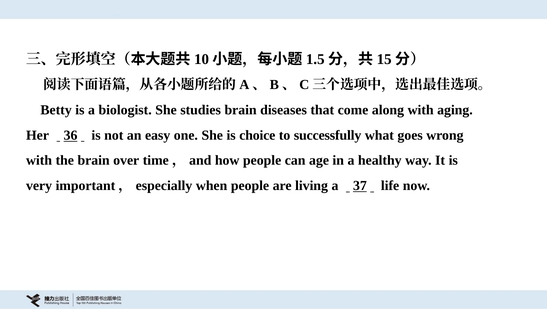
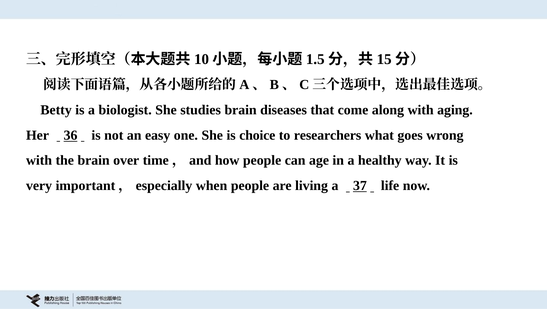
successfully: successfully -> researchers
